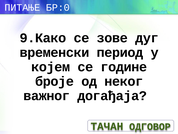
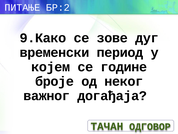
БР:0: БР:0 -> БР:2
